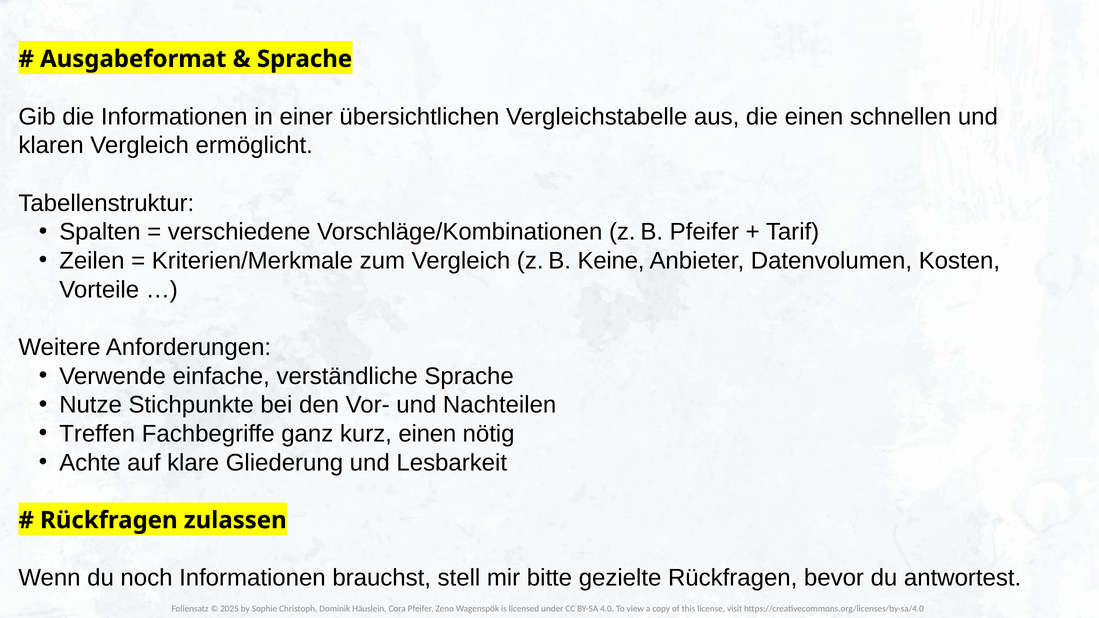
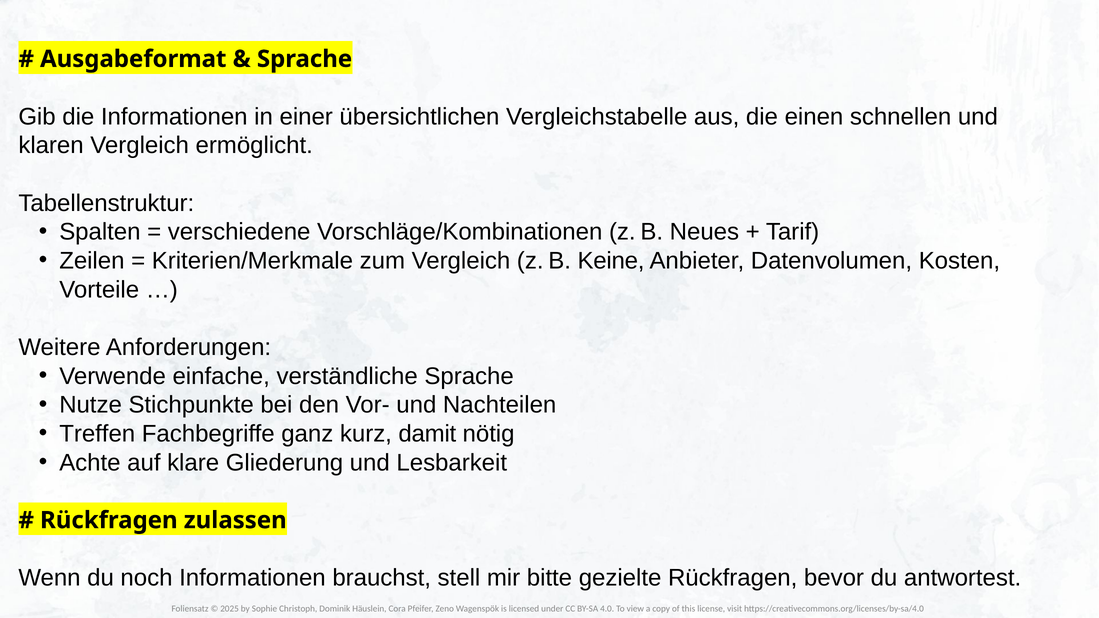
B Pfeifer: Pfeifer -> Neues
kurz einen: einen -> damit
